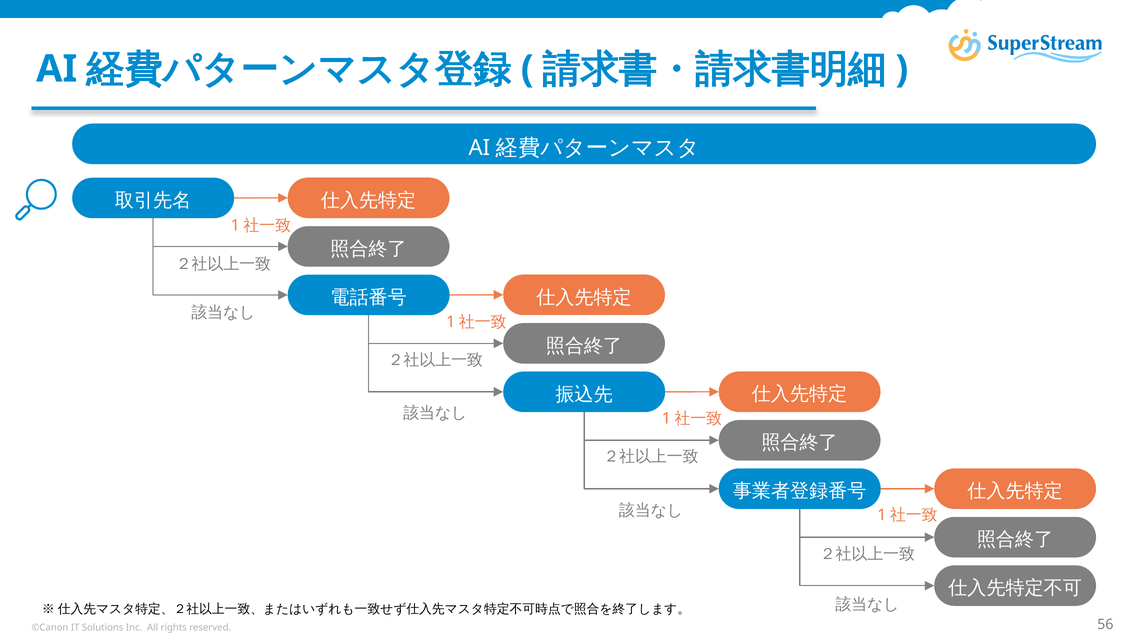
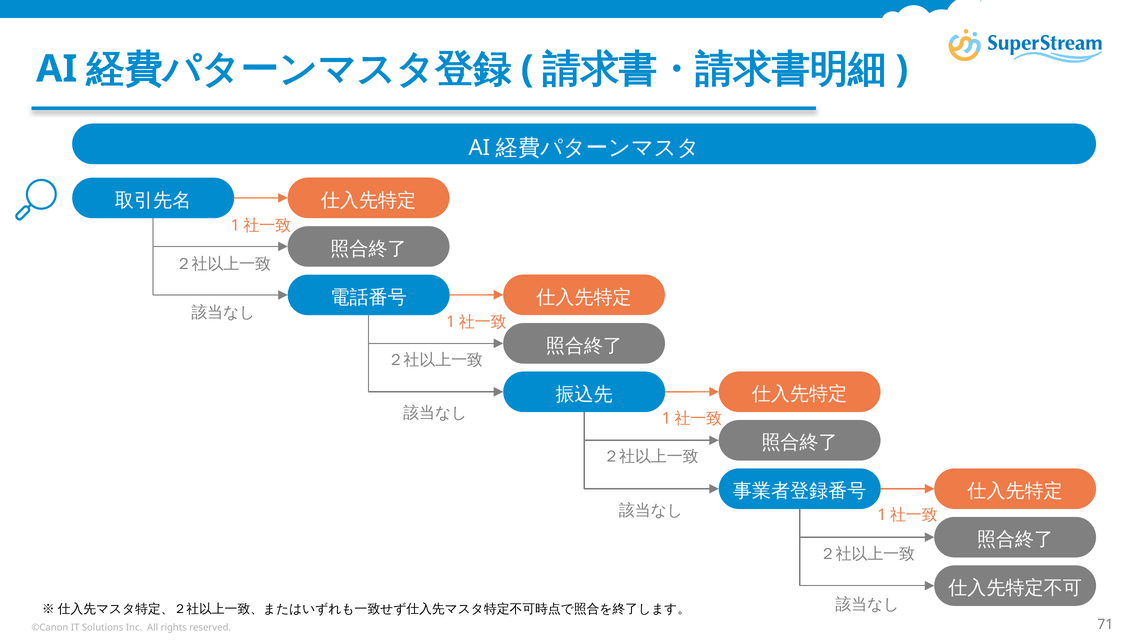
56: 56 -> 71
